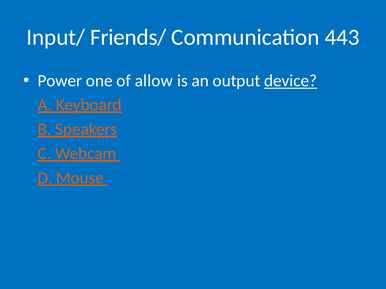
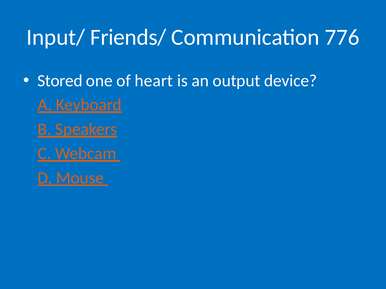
443: 443 -> 776
Power: Power -> Stored
allow: allow -> heart
device underline: present -> none
